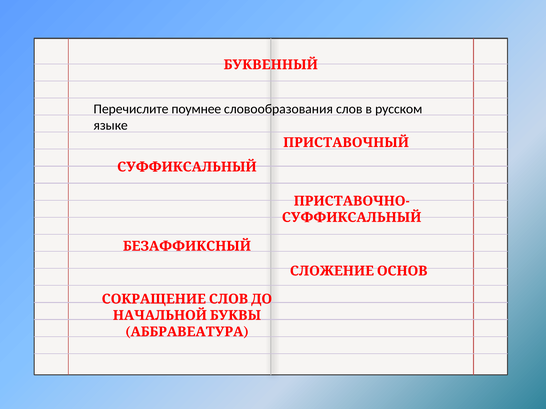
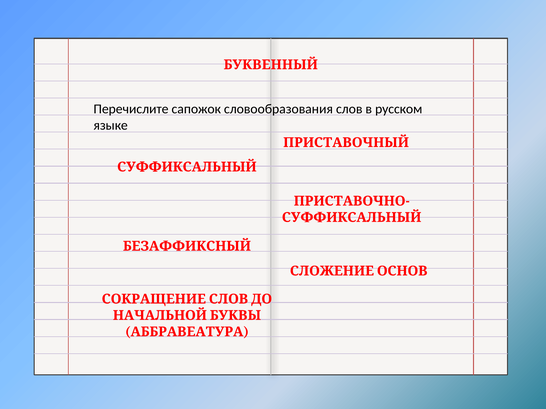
поумнее: поумнее -> сапожок
